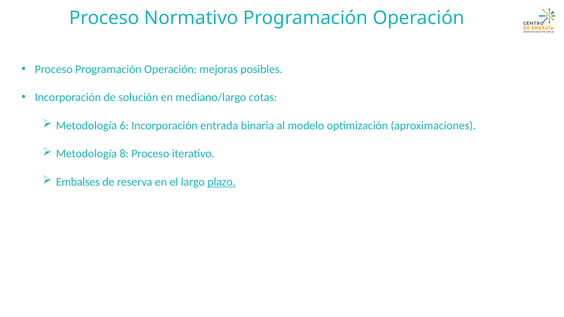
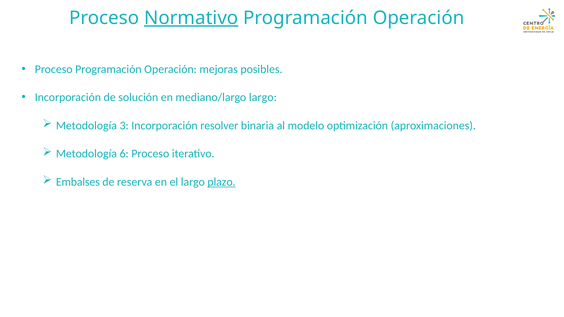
Normativo underline: none -> present
mediano/largo cotas: cotas -> largo
6: 6 -> 3
entrada: entrada -> resolver
8: 8 -> 6
